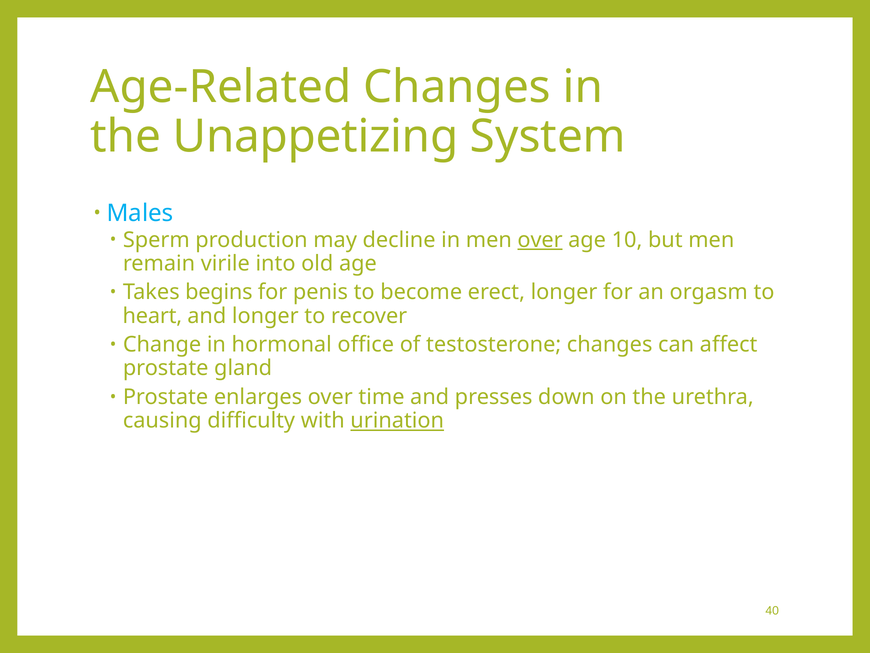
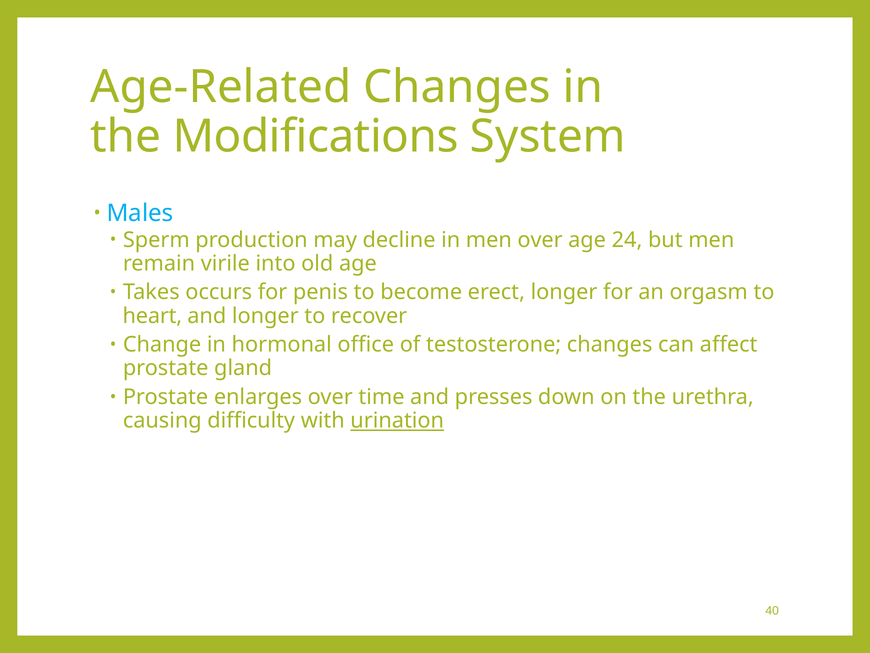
Unappetizing: Unappetizing -> Modifications
over at (540, 240) underline: present -> none
10: 10 -> 24
begins: begins -> occurs
